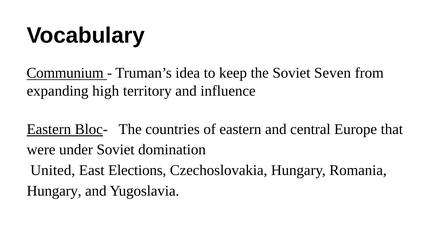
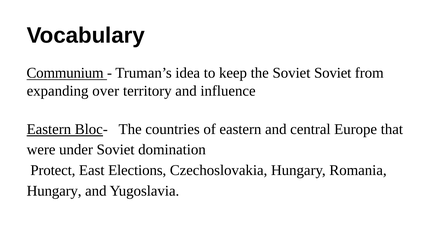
Soviet Seven: Seven -> Soviet
high: high -> over
United: United -> Protect
